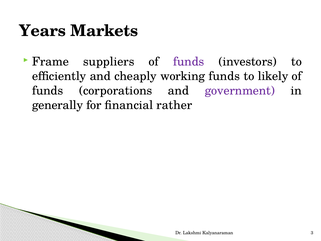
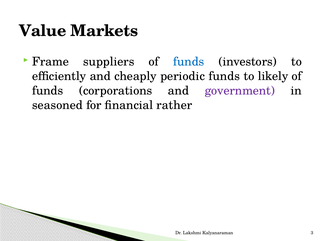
Years: Years -> Value
funds at (189, 62) colour: purple -> blue
working: working -> periodic
generally: generally -> seasoned
